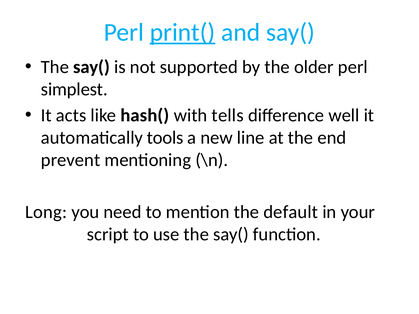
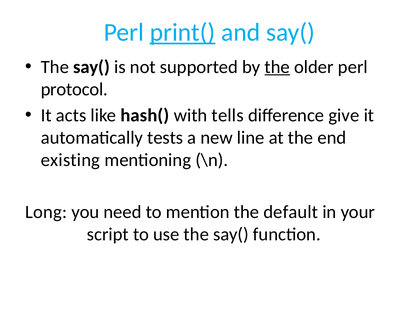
the at (277, 67) underline: none -> present
simplest: simplest -> protocol
well: well -> give
tools: tools -> tests
prevent: prevent -> existing
